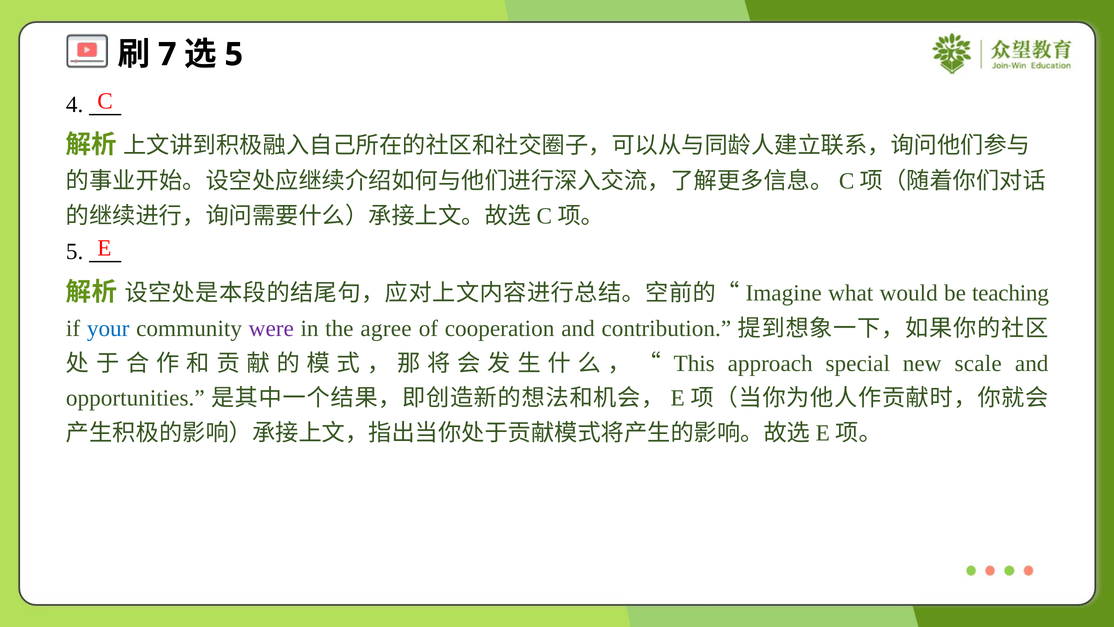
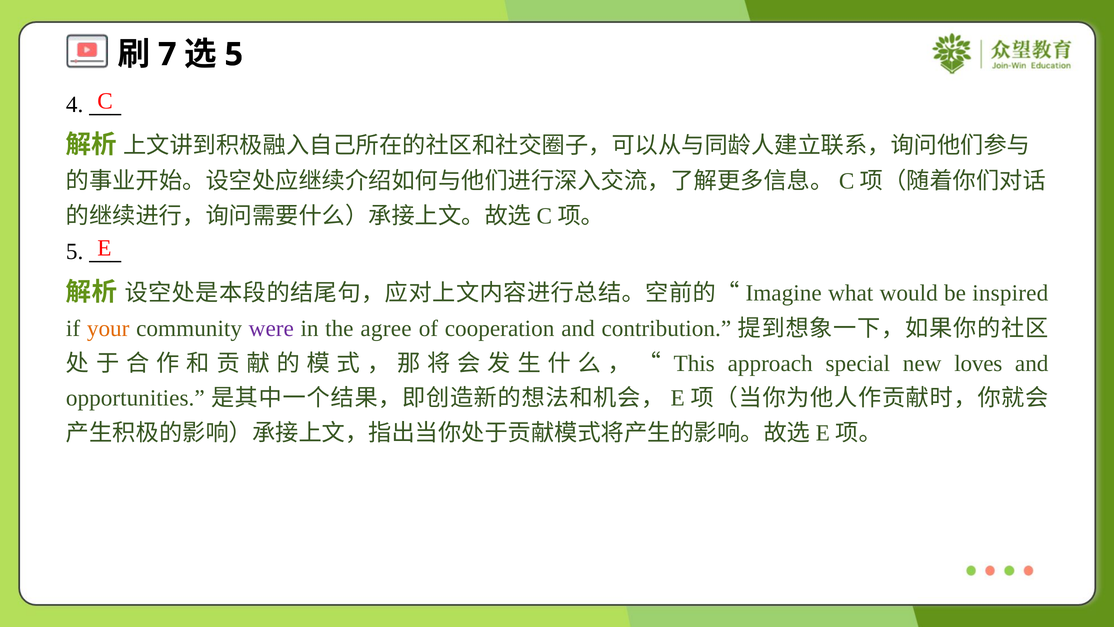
teaching: teaching -> inspired
your colour: blue -> orange
scale: scale -> loves
